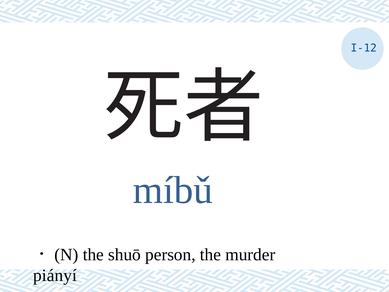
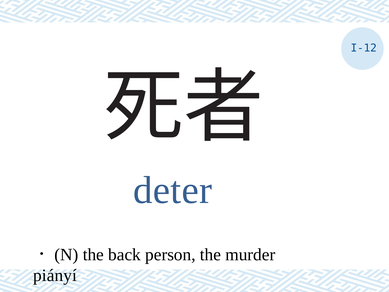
míbǔ: míbǔ -> deter
shuō: shuō -> back
